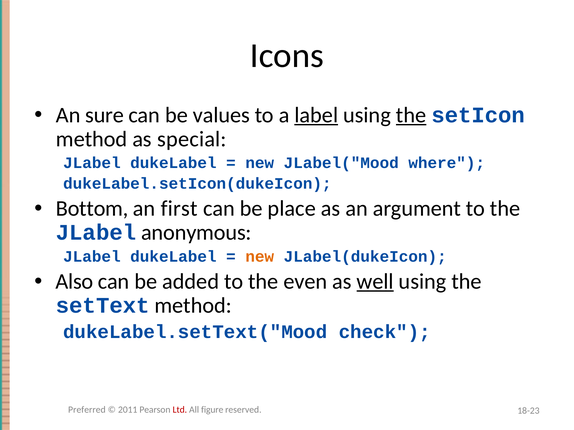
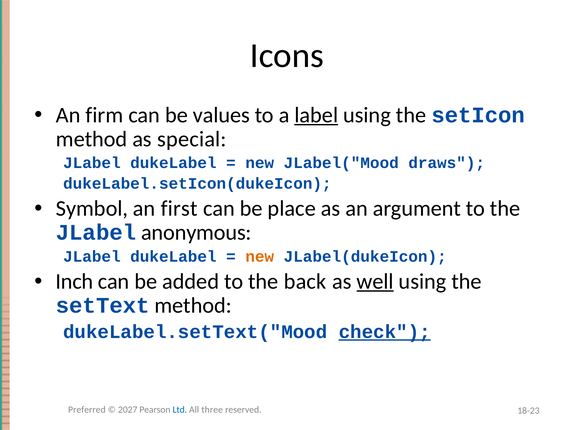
sure: sure -> firm
the at (411, 115) underline: present -> none
where: where -> draws
Bottom: Bottom -> Symbol
Also: Also -> Inch
even: even -> back
check underline: none -> present
2011: 2011 -> 2027
Ltd colour: red -> blue
figure: figure -> three
